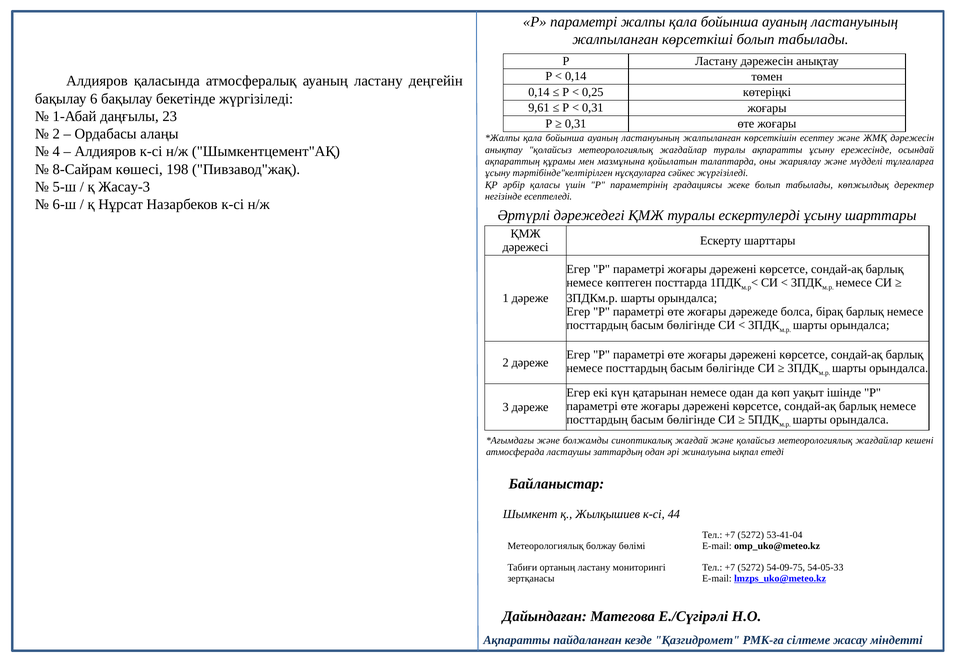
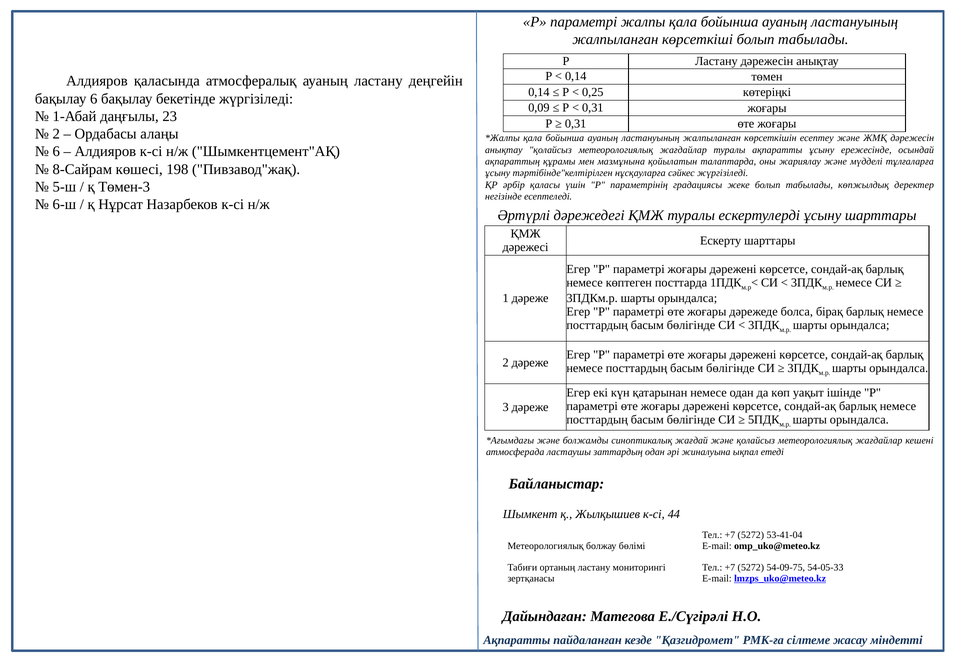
9,61: 9,61 -> 0,09
4 at (56, 152): 4 -> 6
Жасау-3: Жасау-3 -> Төмен-3
